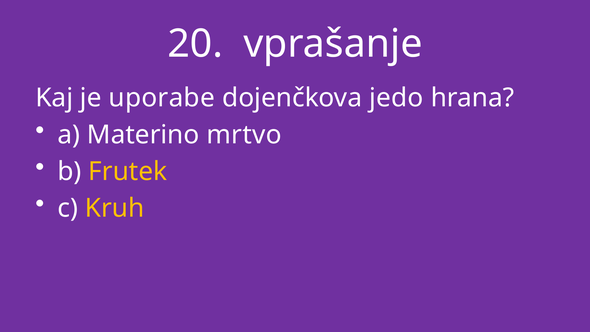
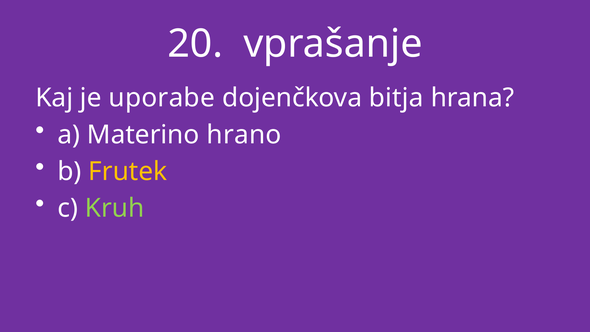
jedo: jedo -> bitja
mrtvo: mrtvo -> hrano
Kruh colour: yellow -> light green
